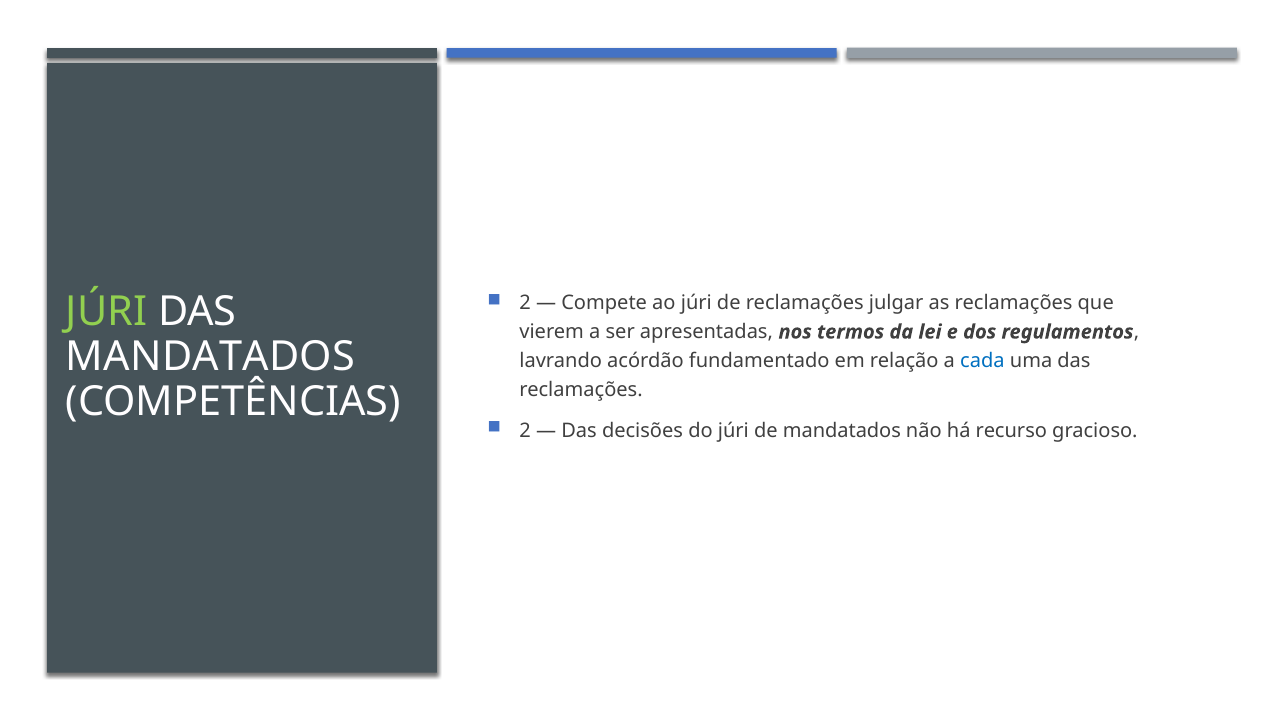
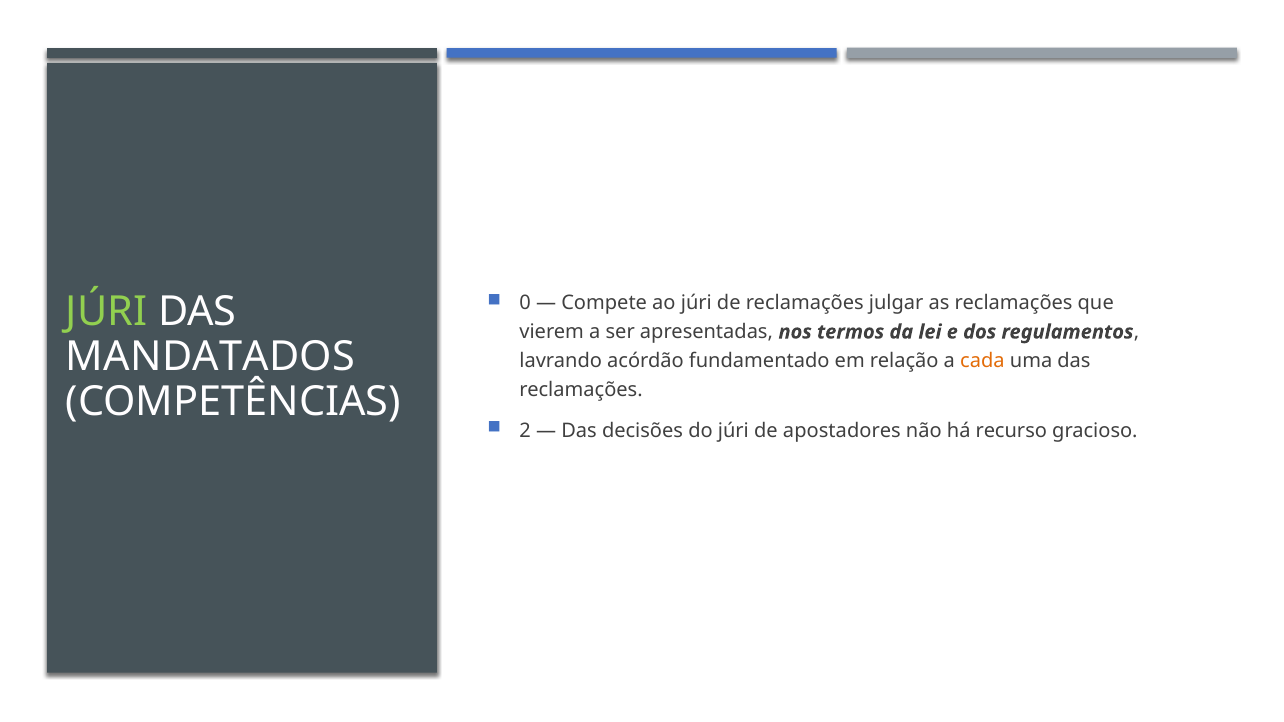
2 at (525, 303): 2 -> 0
cada colour: blue -> orange
de mandatados: mandatados -> apostadores
